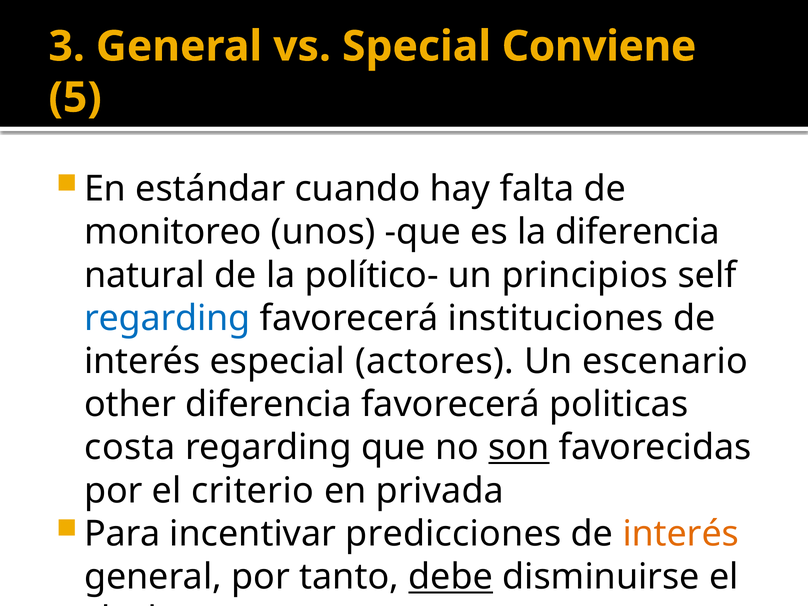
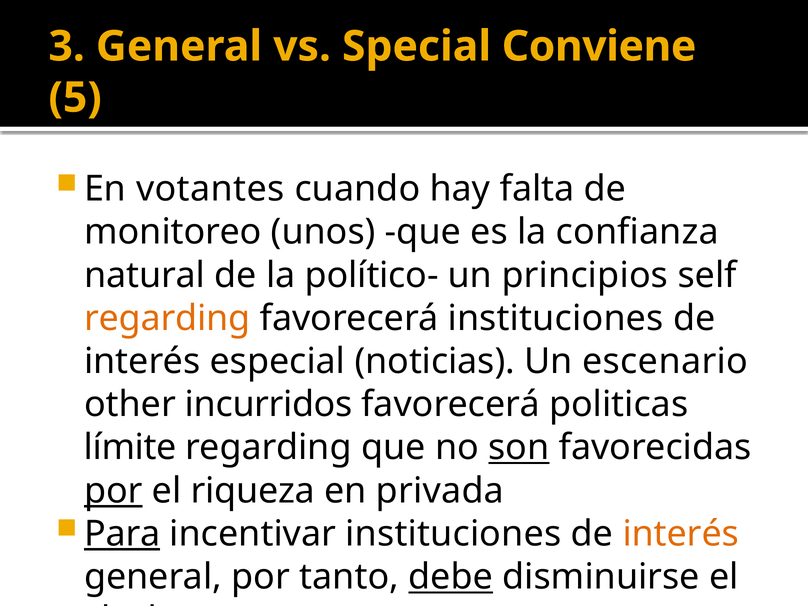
estándar: estándar -> votantes
la diferencia: diferencia -> confianza
regarding at (167, 318) colour: blue -> orange
actores: actores -> noticias
other diferencia: diferencia -> incurridos
costa: costa -> límite
por at (113, 491) underline: none -> present
criterio: criterio -> riqueza
Para underline: none -> present
incentivar predicciones: predicciones -> instituciones
